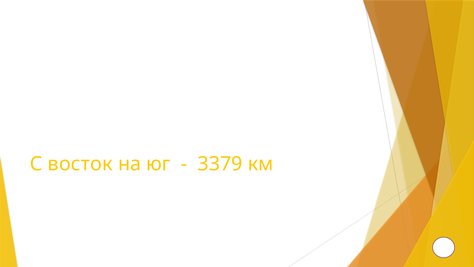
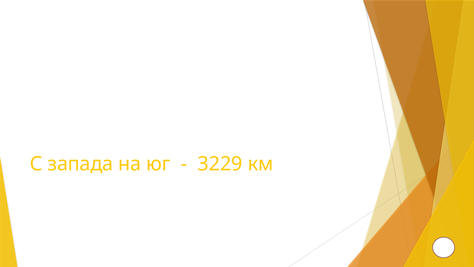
восток: восток -> запада
3379: 3379 -> 3229
